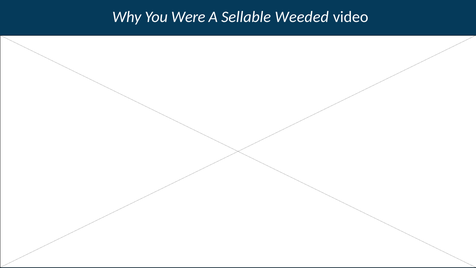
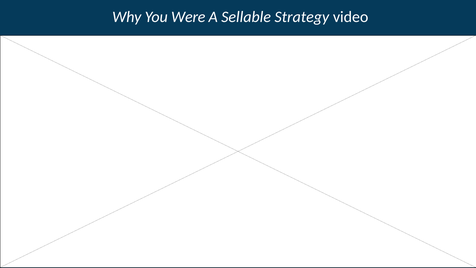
Weeded: Weeded -> Strategy
